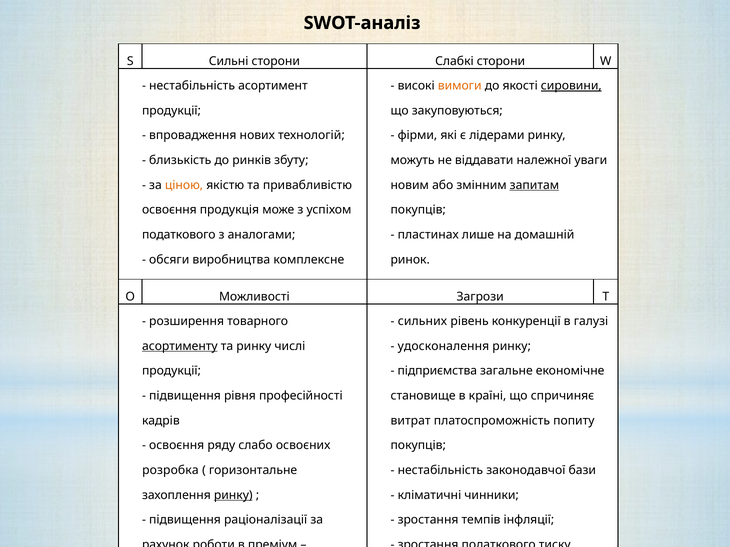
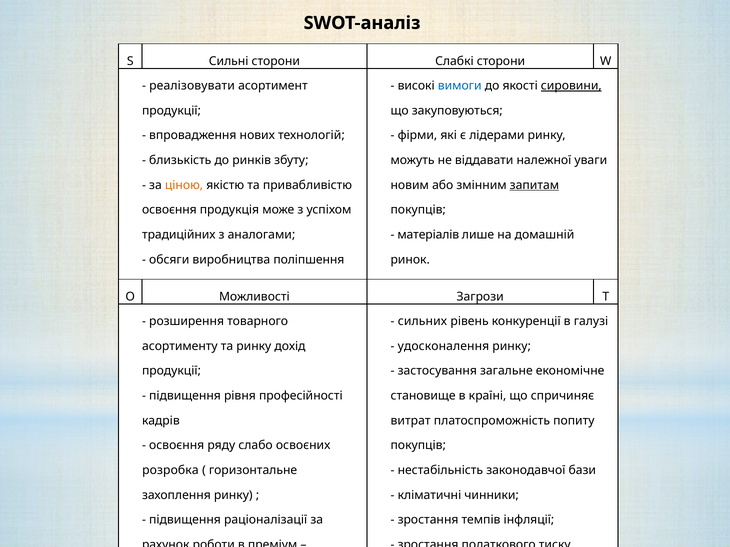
нестабільність at (192, 86): нестабільність -> реалізовувати
вимоги colour: orange -> blue
податкового at (179, 235): податкового -> традиційних
пластинах: пластинах -> матеріалів
комплексне: комплексне -> поліпшення
асортименту underline: present -> none
числі: числі -> дохід
підприємства: підприємства -> застосування
ринку at (233, 495) underline: present -> none
